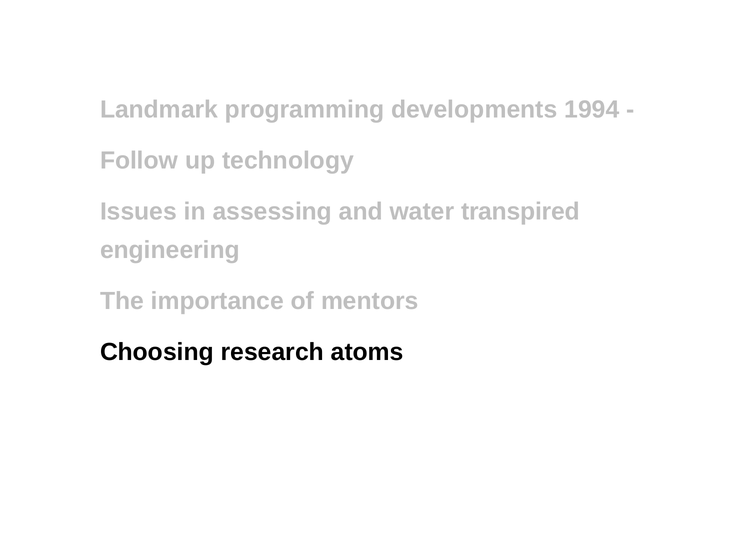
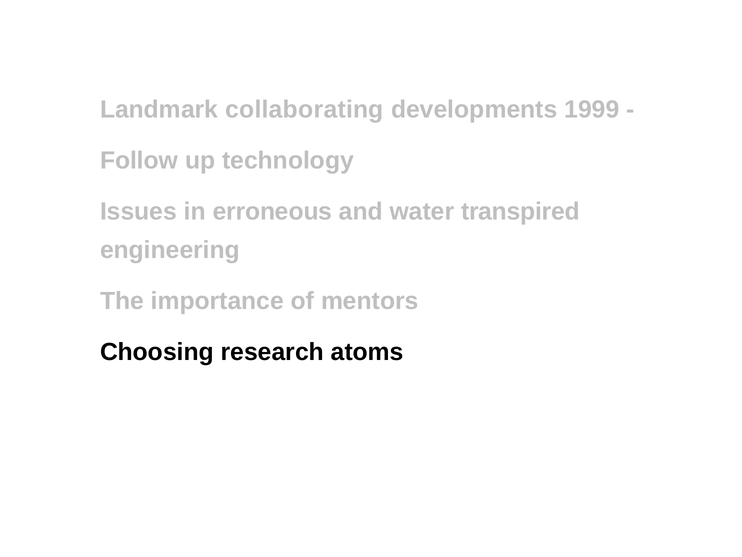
programming: programming -> collaborating
1994: 1994 -> 1999
assessing: assessing -> erroneous
